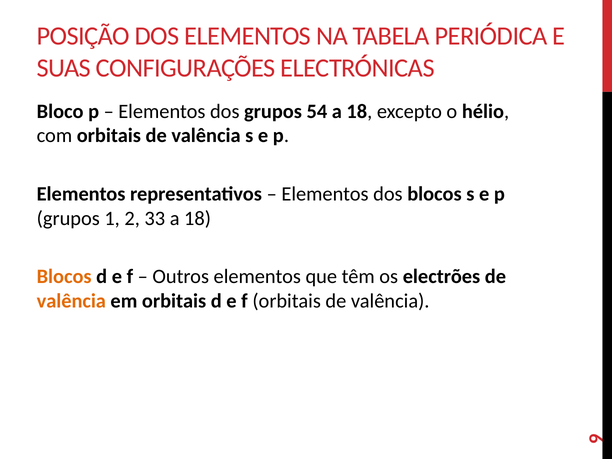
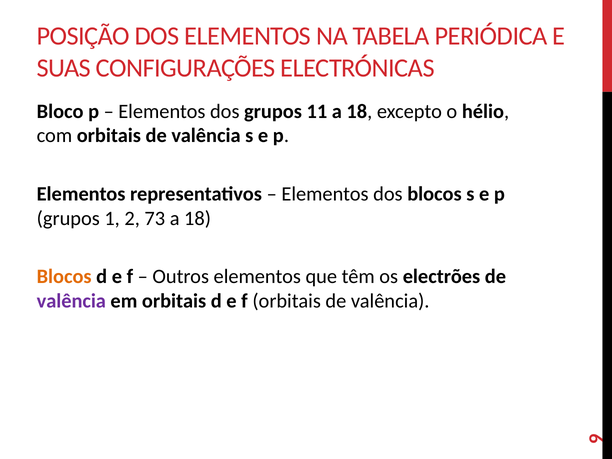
54: 54 -> 11
33: 33 -> 73
valência at (71, 301) colour: orange -> purple
